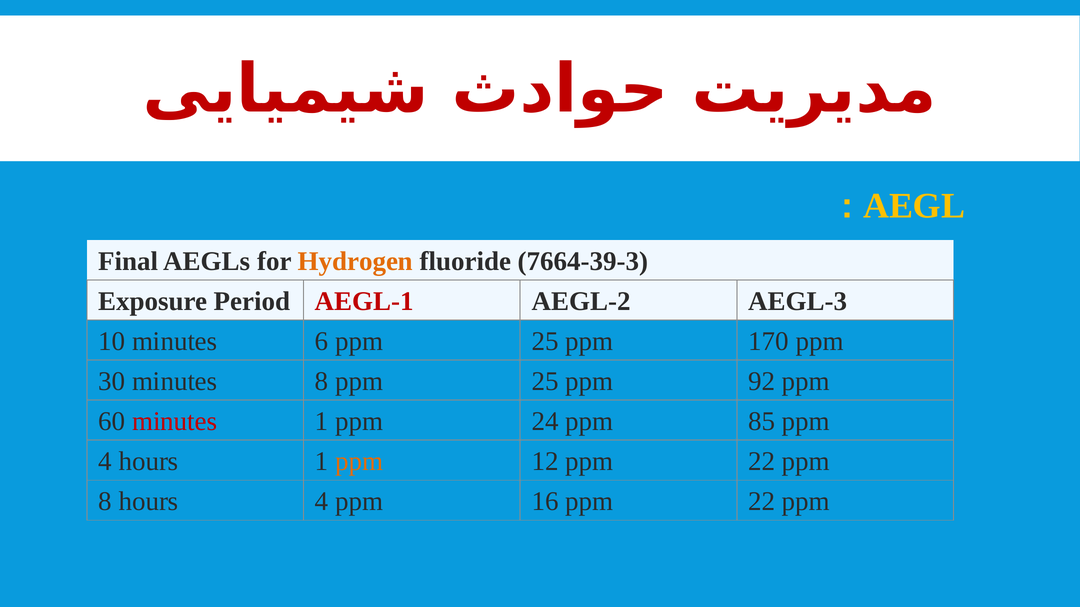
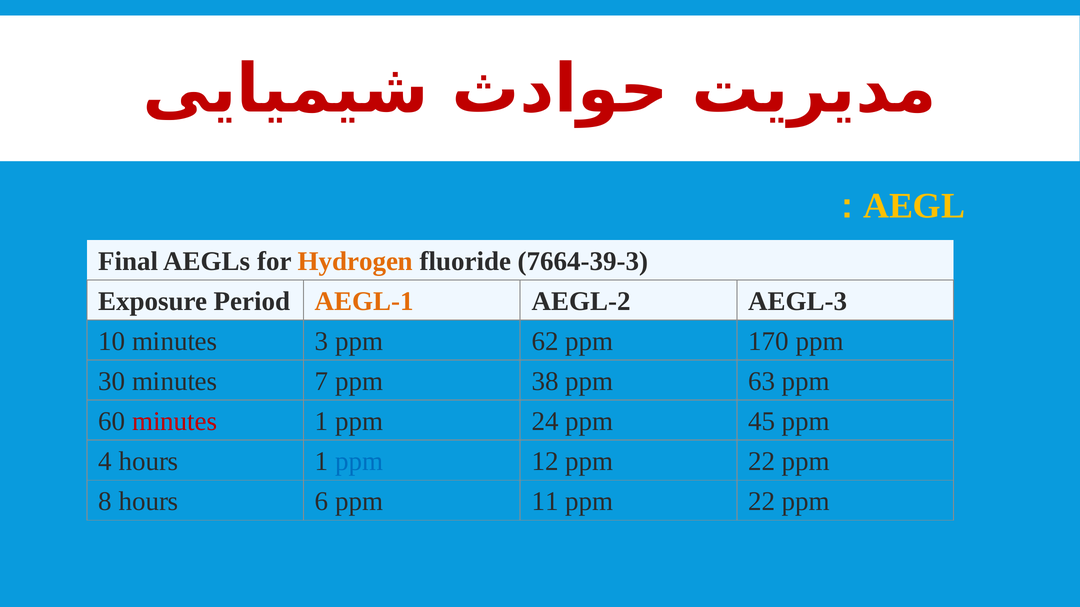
AEGL-1 colour: red -> orange
6: 6 -> 3
25 at (545, 342): 25 -> 62
minutes 8: 8 -> 7
25 at (545, 382): 25 -> 38
92: 92 -> 63
85: 85 -> 45
ppm at (359, 462) colour: orange -> blue
hours 4: 4 -> 6
16: 16 -> 11
